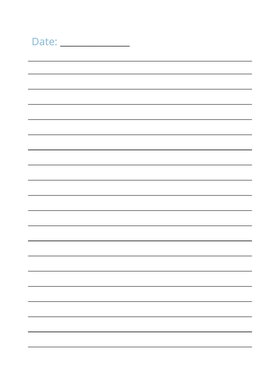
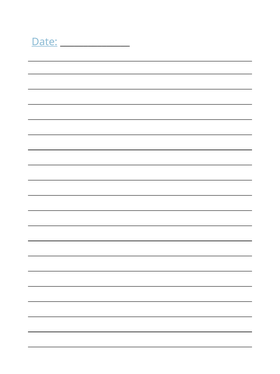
Date underline: none -> present
